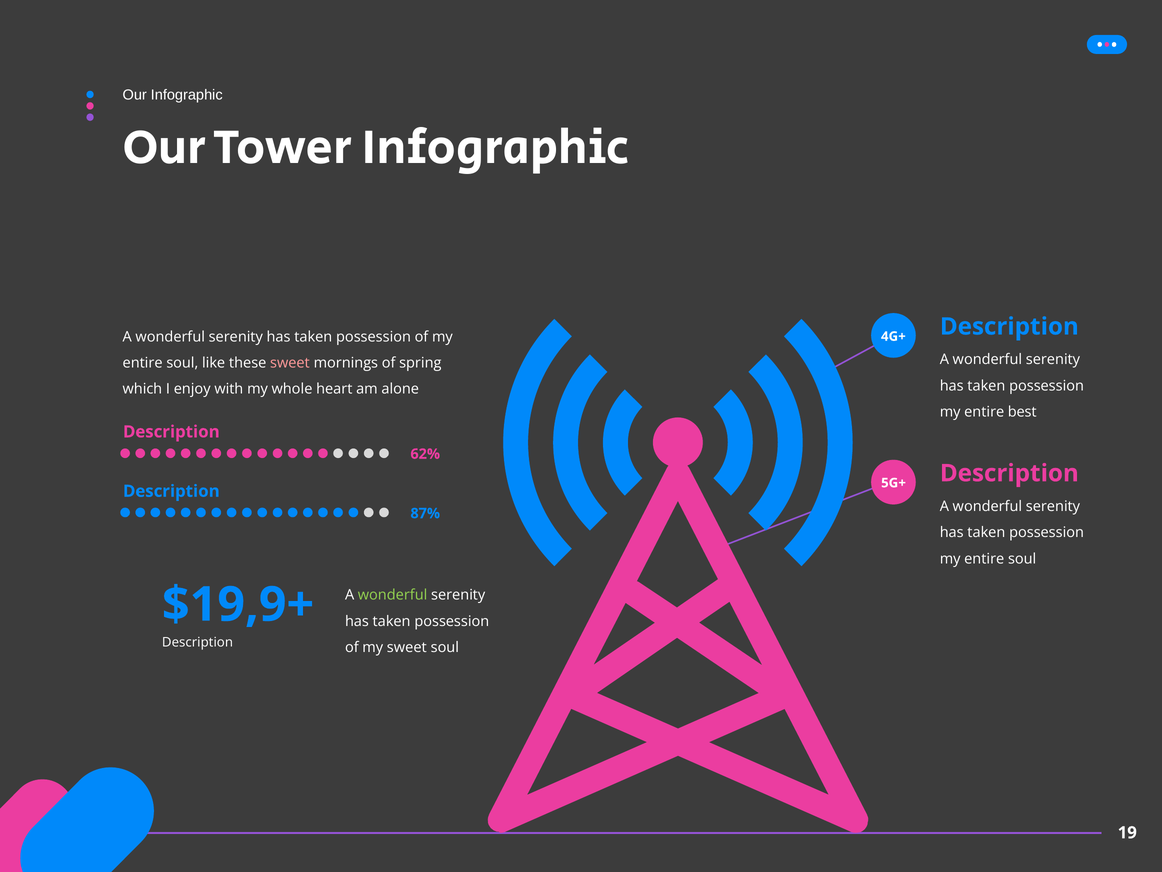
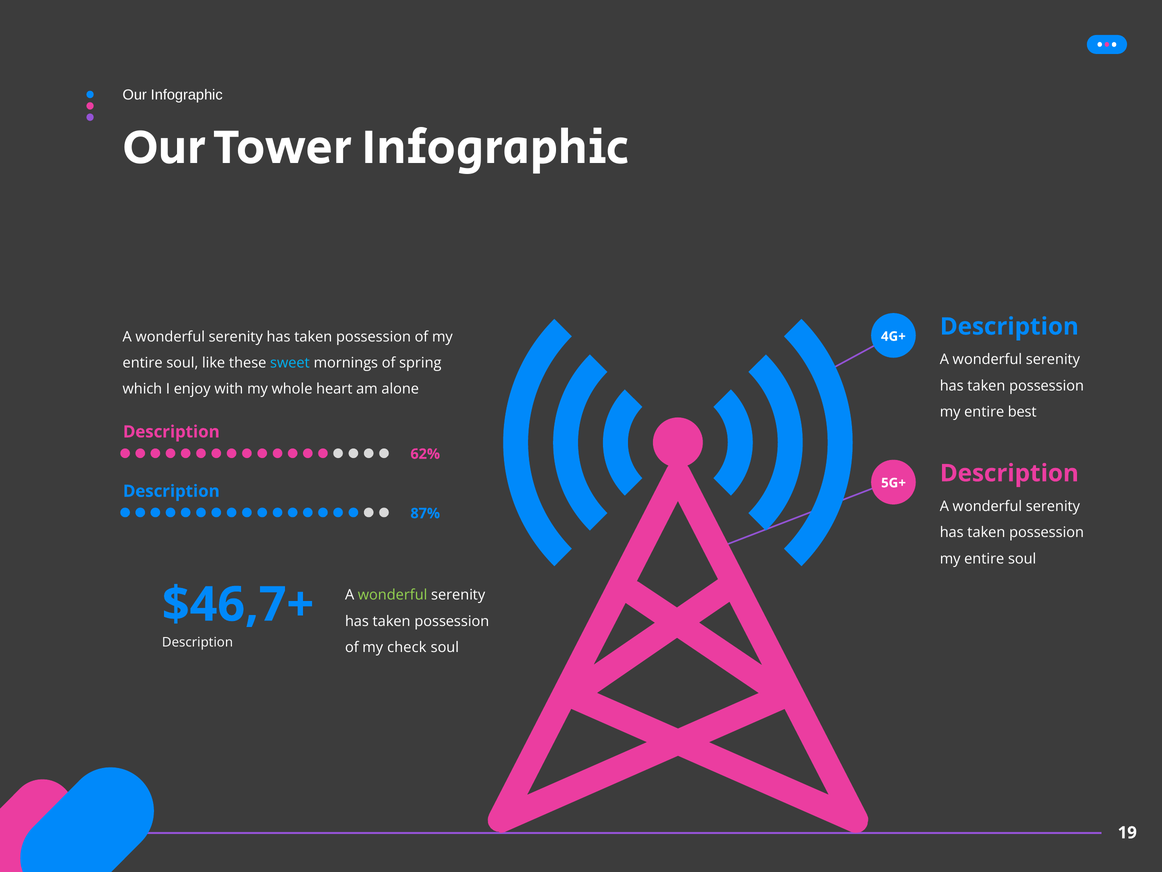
sweet at (290, 363) colour: pink -> light blue
$19,9+: $19,9+ -> $46,7+
my sweet: sweet -> check
